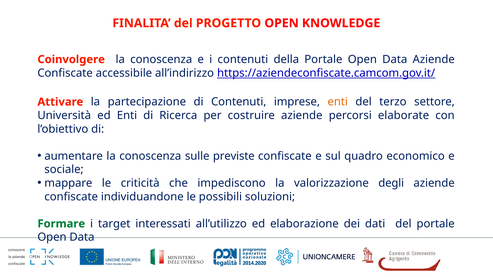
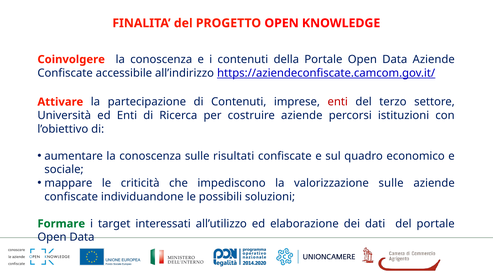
enti at (338, 102) colour: orange -> red
elaborate: elaborate -> istituzioni
previste: previste -> risultati
valorizzazione degli: degli -> sulle
